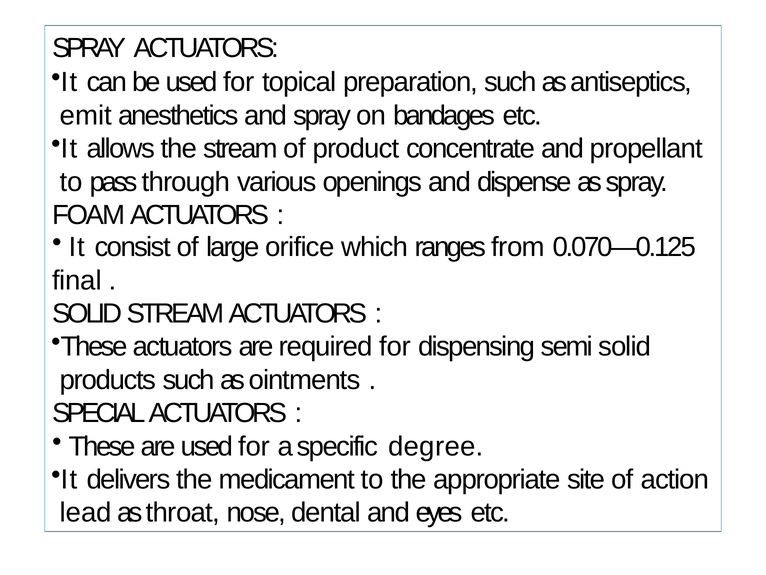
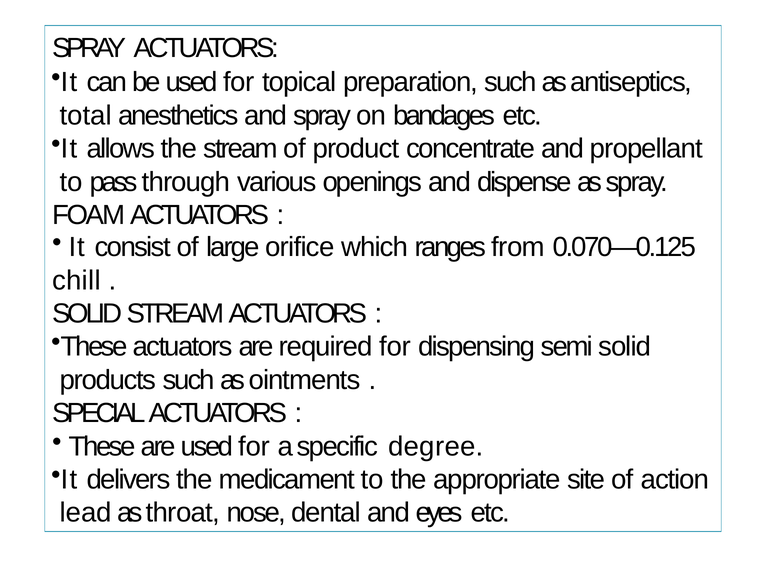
emit: emit -> total
final: final -> chill
